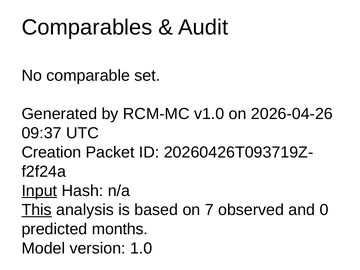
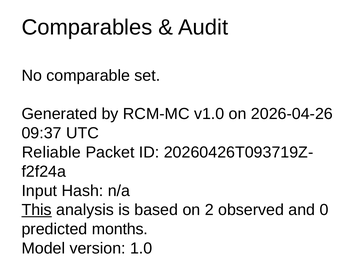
Creation: Creation -> Reliable
Input underline: present -> none
7: 7 -> 2
